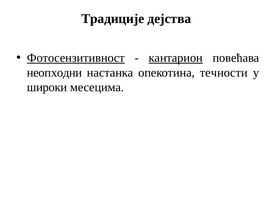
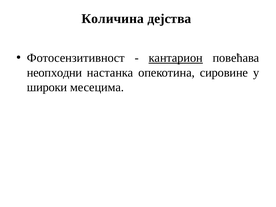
Традиције: Традиције -> Количина
Фотосензитивност underline: present -> none
течности: течности -> сировине
